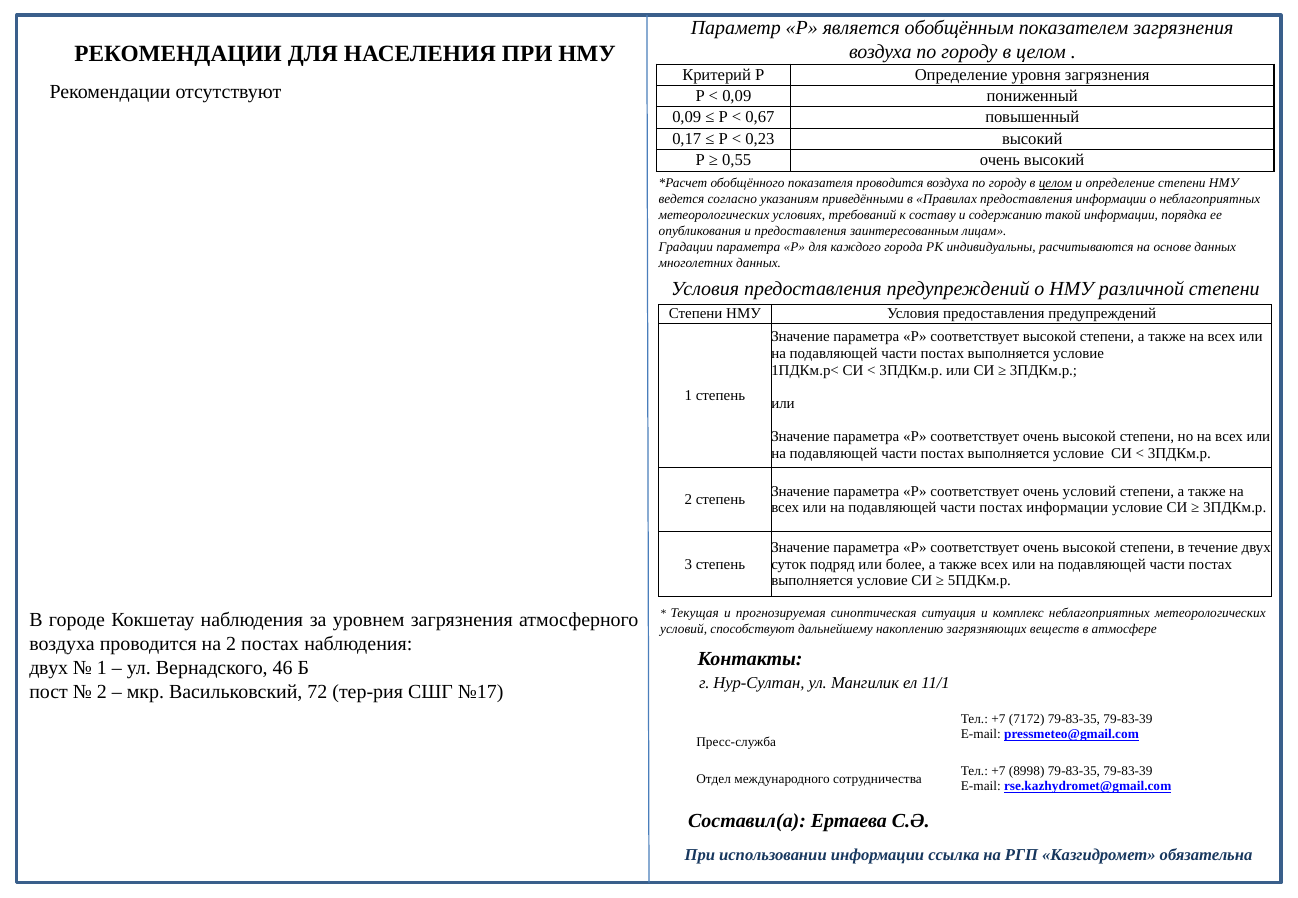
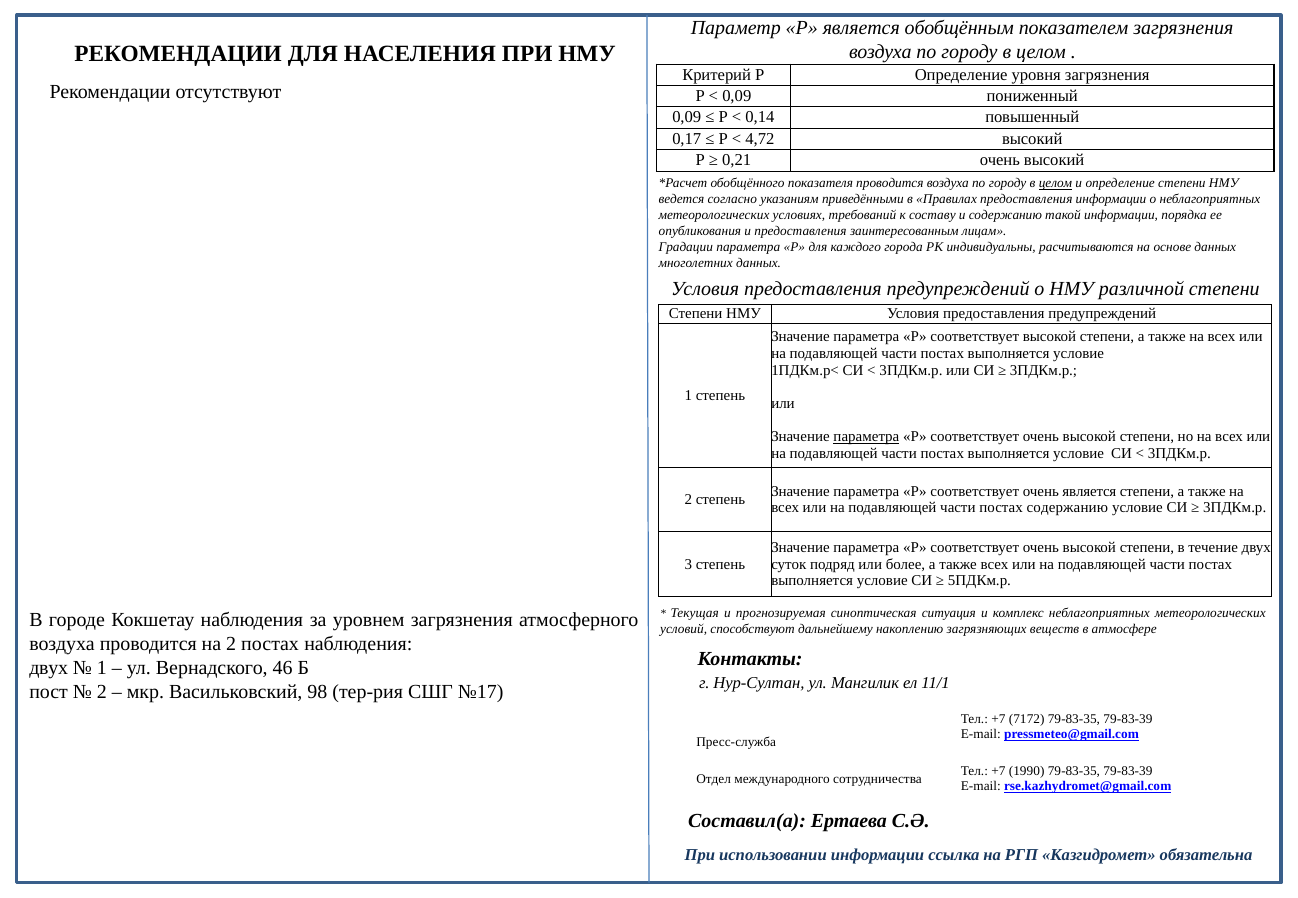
0,67: 0,67 -> 0,14
0,23: 0,23 -> 4,72
0,55: 0,55 -> 0,21
параметра at (866, 437) underline: none -> present
очень условий: условий -> является
постах информации: информации -> содержанию
72: 72 -> 98
8998: 8998 -> 1990
